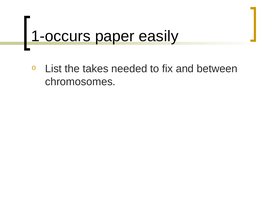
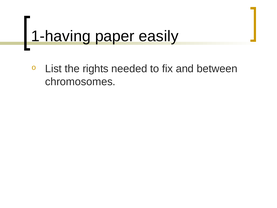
1-occurs: 1-occurs -> 1-having
takes: takes -> rights
